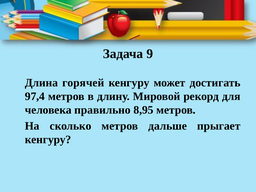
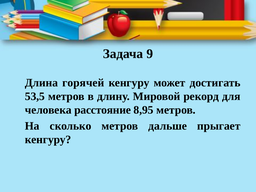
97,4: 97,4 -> 53,5
правильно: правильно -> расстояние
